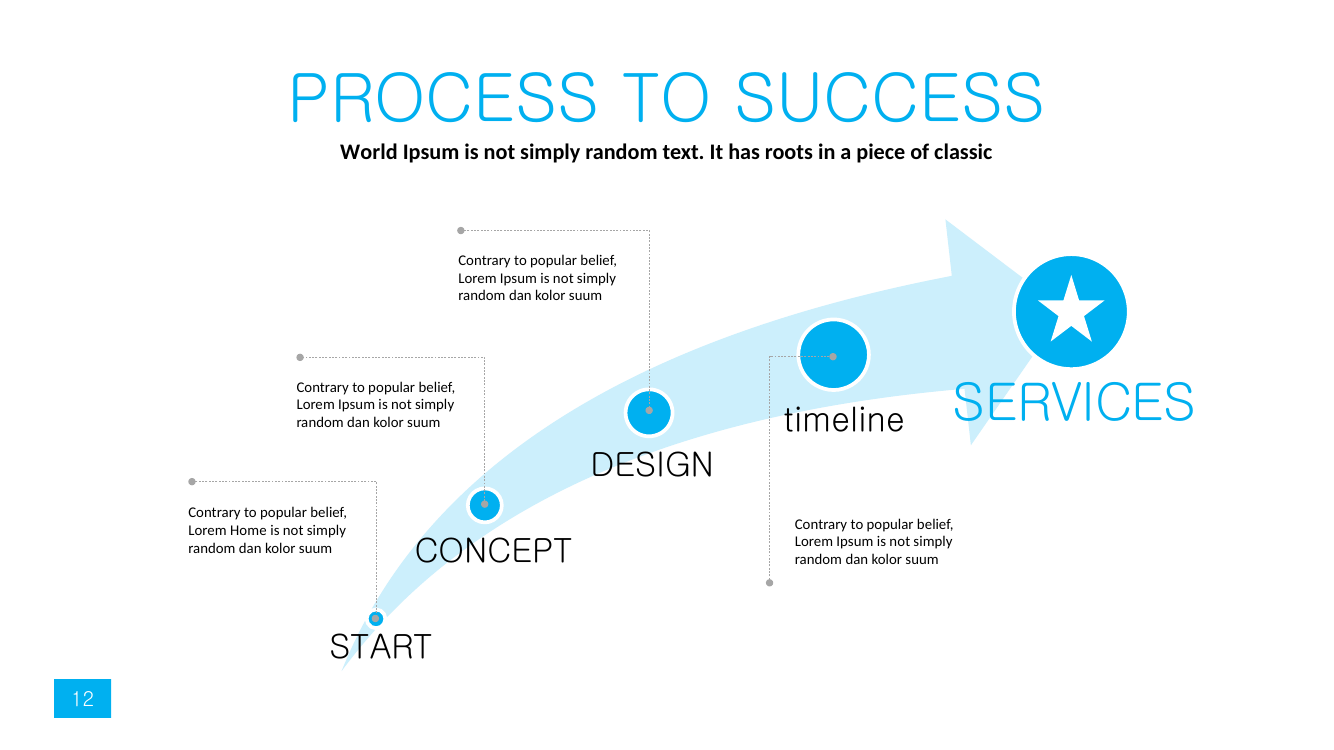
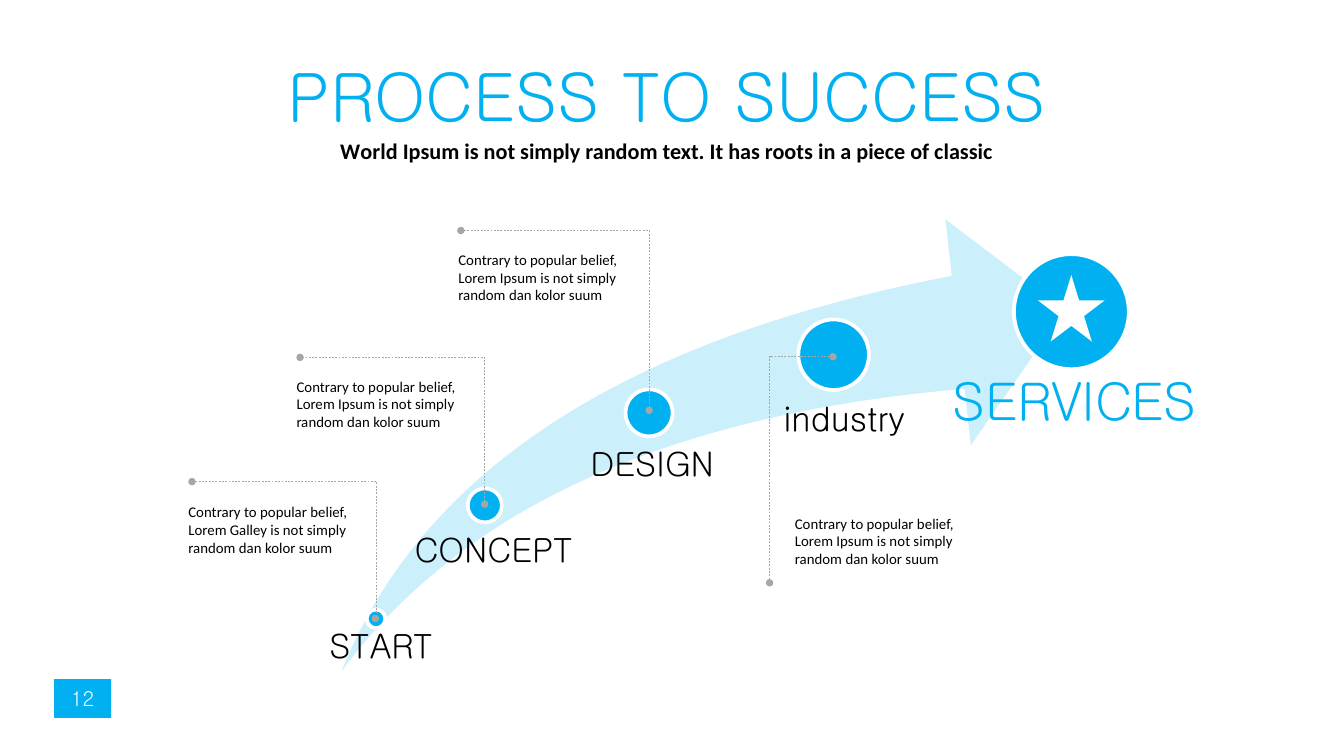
timeline: timeline -> industry
Home: Home -> Galley
